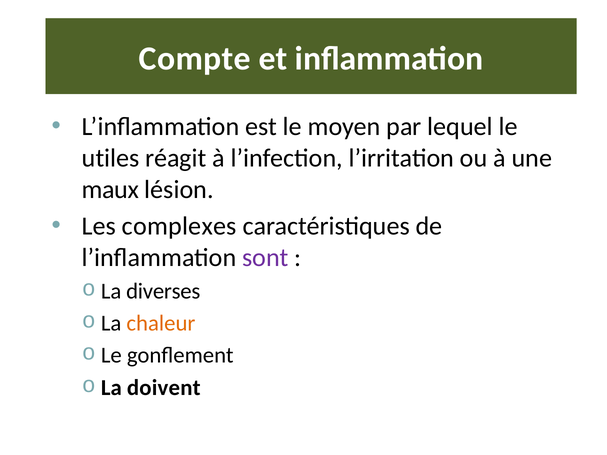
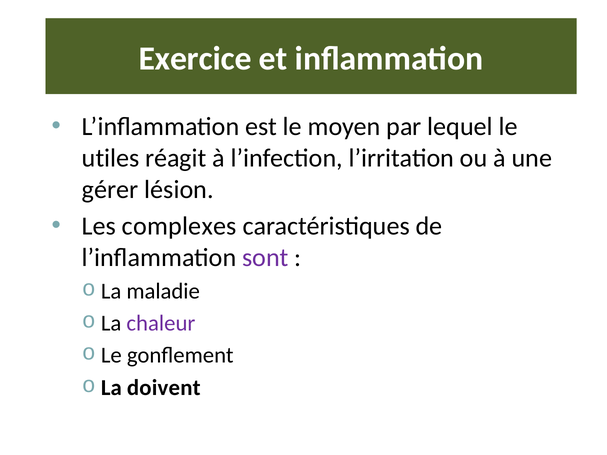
Compte: Compte -> Exercice
maux: maux -> gérer
diverses: diverses -> maladie
chaleur colour: orange -> purple
